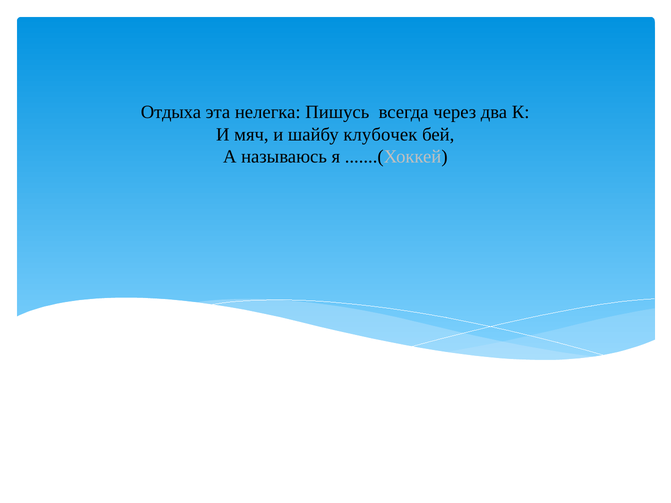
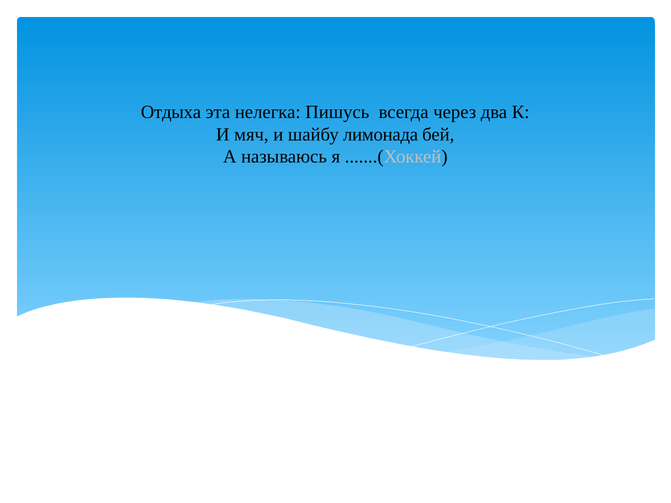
клубочек: клубочек -> лимонада
